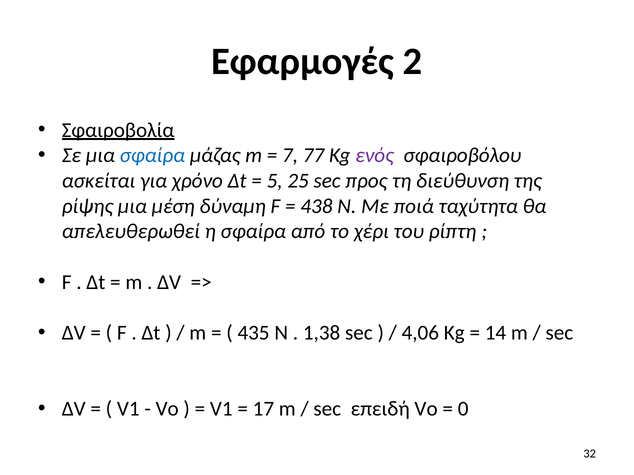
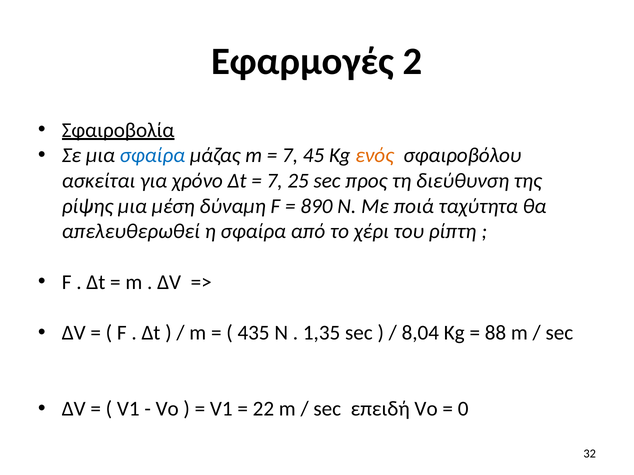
77: 77 -> 45
ενός colour: purple -> orange
5 at (275, 181): 5 -> 7
438: 438 -> 890
1,38: 1,38 -> 1,35
4,06: 4,06 -> 8,04
14: 14 -> 88
17: 17 -> 22
